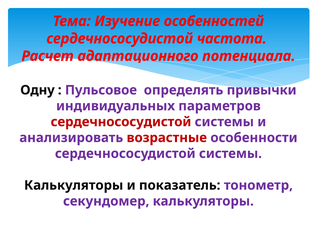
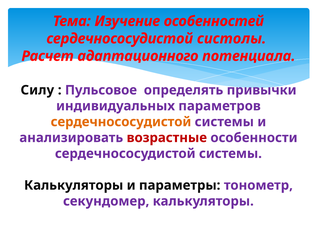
частота: частота -> систолы
Одну: Одну -> Силу
сердечнососудистой at (121, 122) colour: red -> orange
показатель: показатель -> параметры
